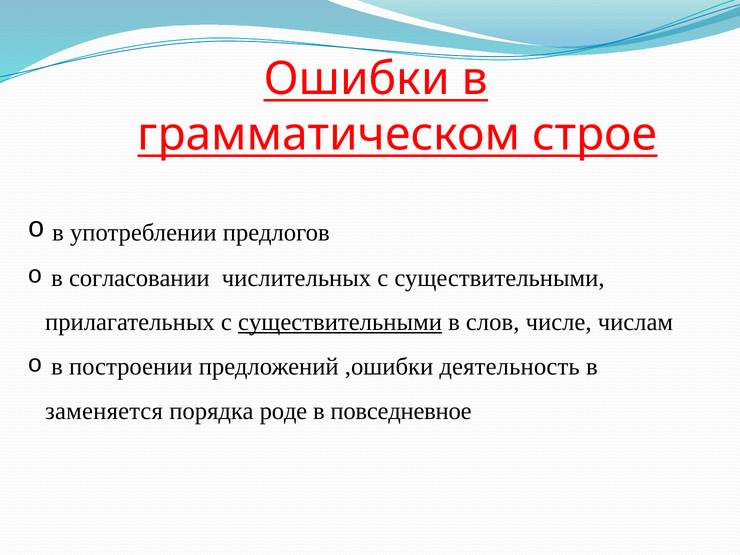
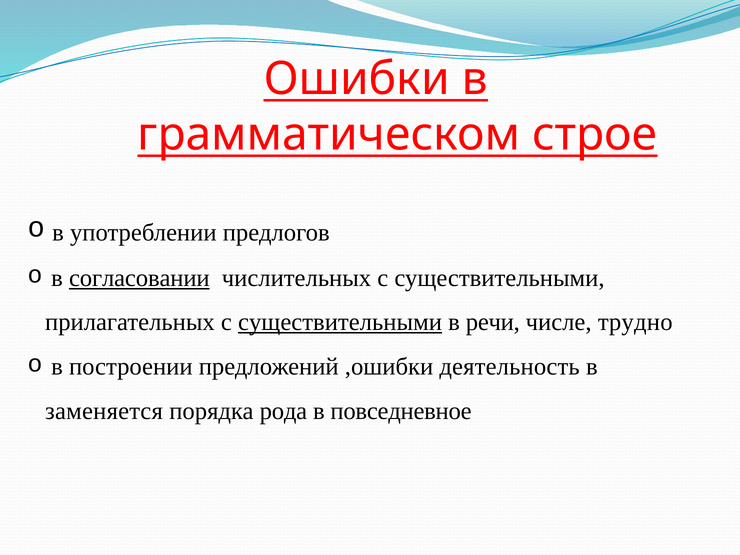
согласовании underline: none -> present
слов: слов -> речи
числам: числам -> трудно
роде: роде -> рода
